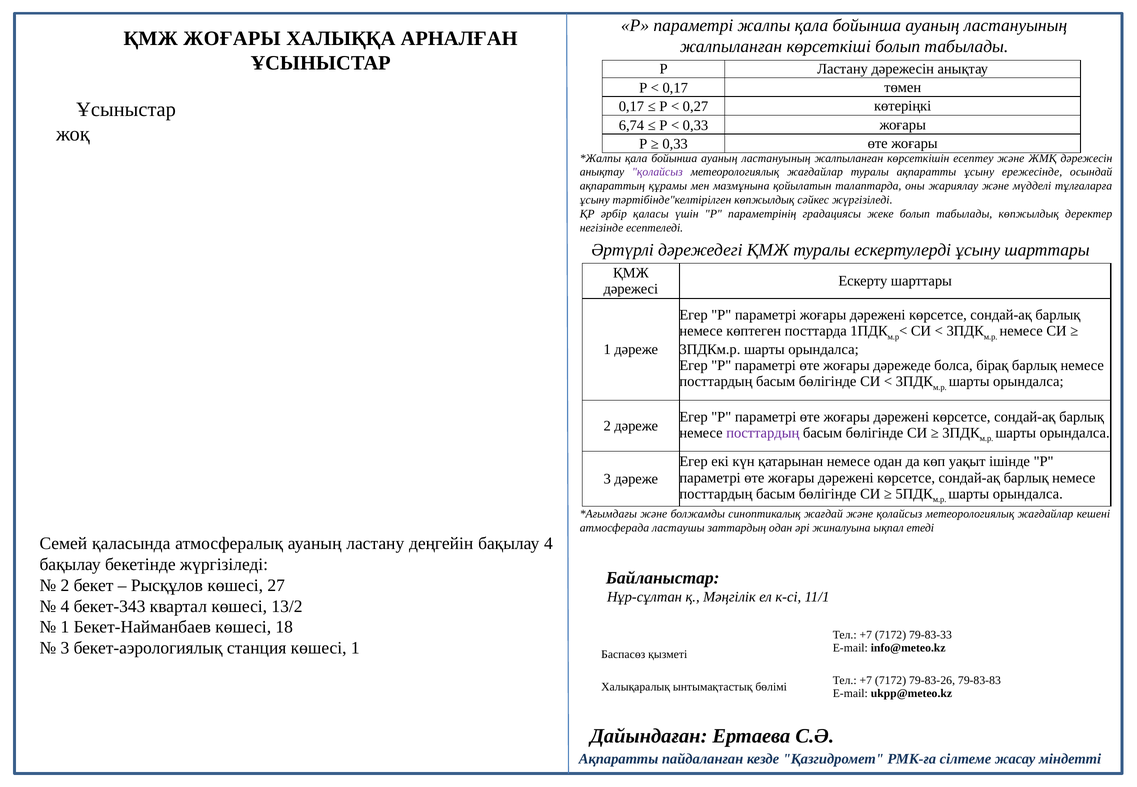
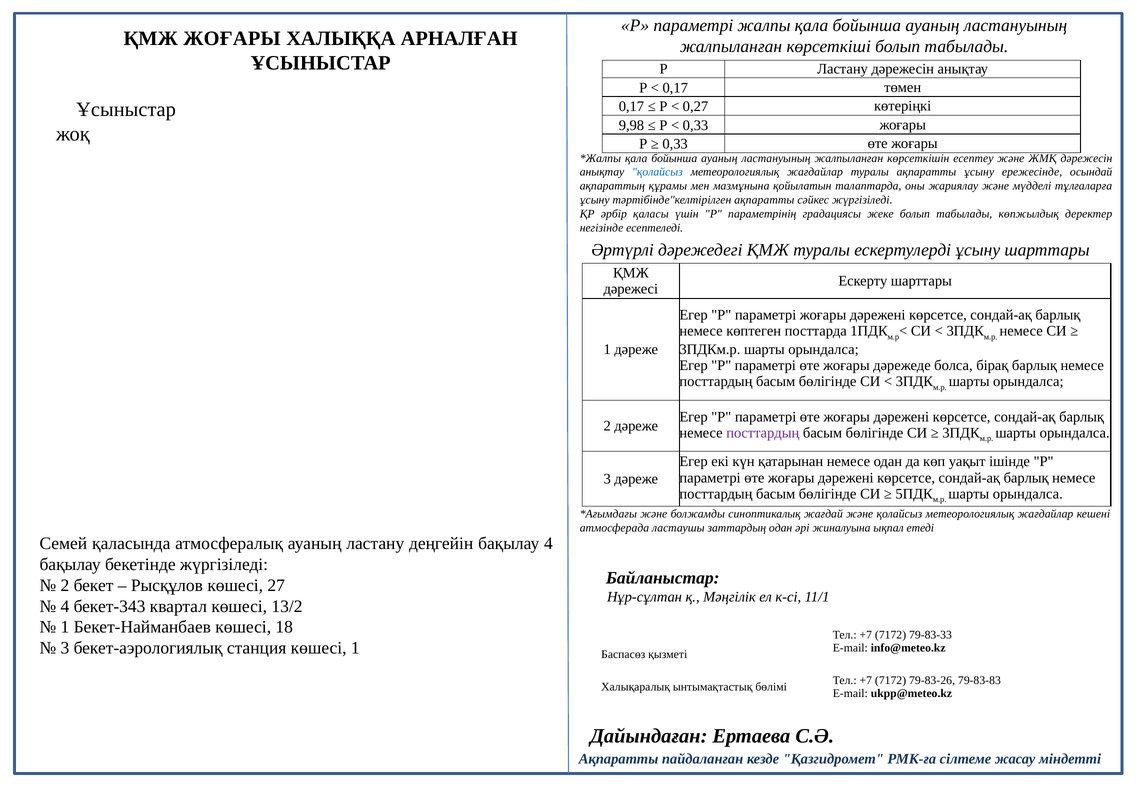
6,74: 6,74 -> 9,98
қолайсыз at (657, 172) colour: purple -> blue
тәртібінде"келтірілген көпжылдық: көпжылдық -> ақпаратты
